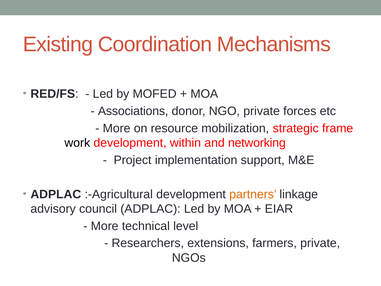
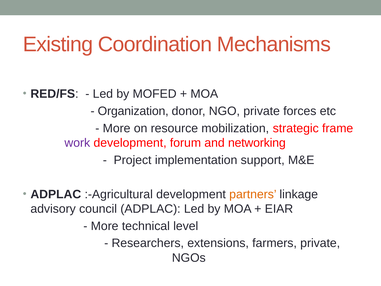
Associations: Associations -> Organization
work colour: black -> purple
within: within -> forum
